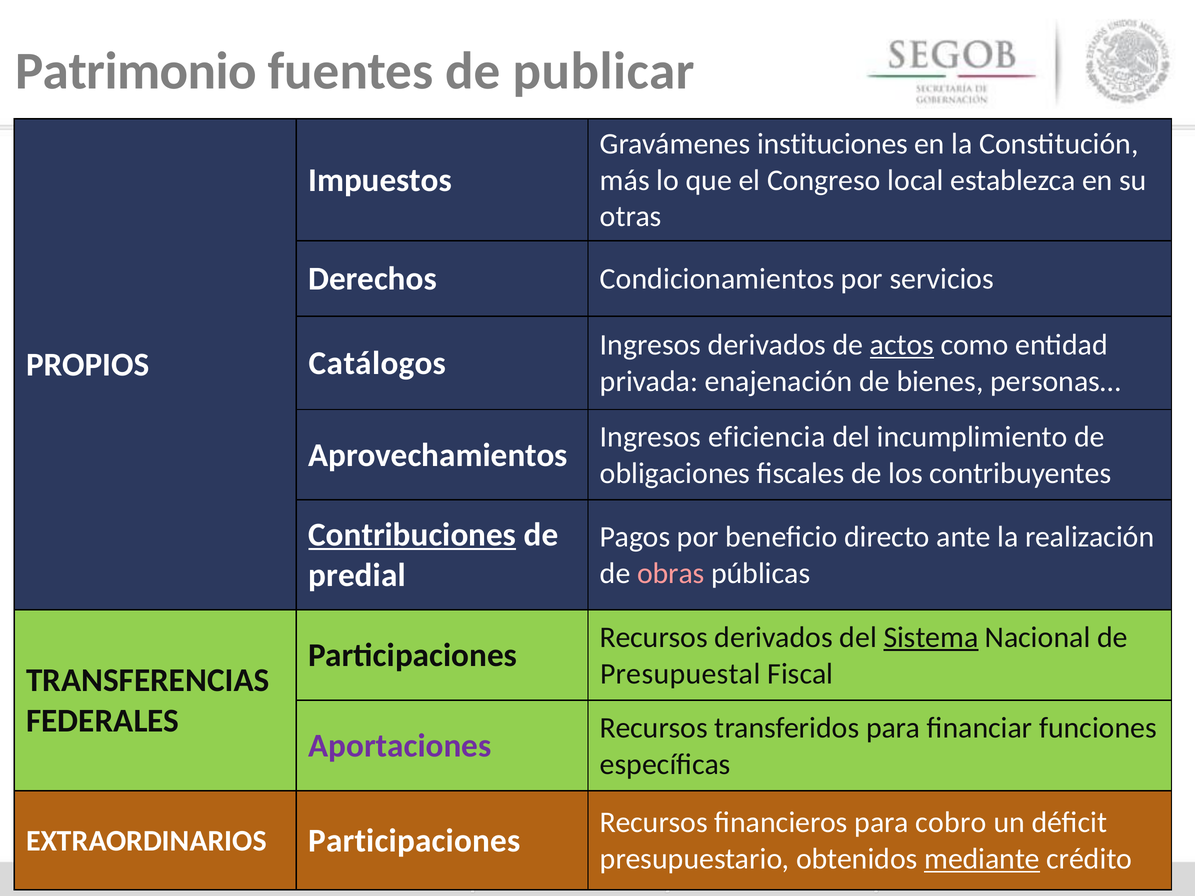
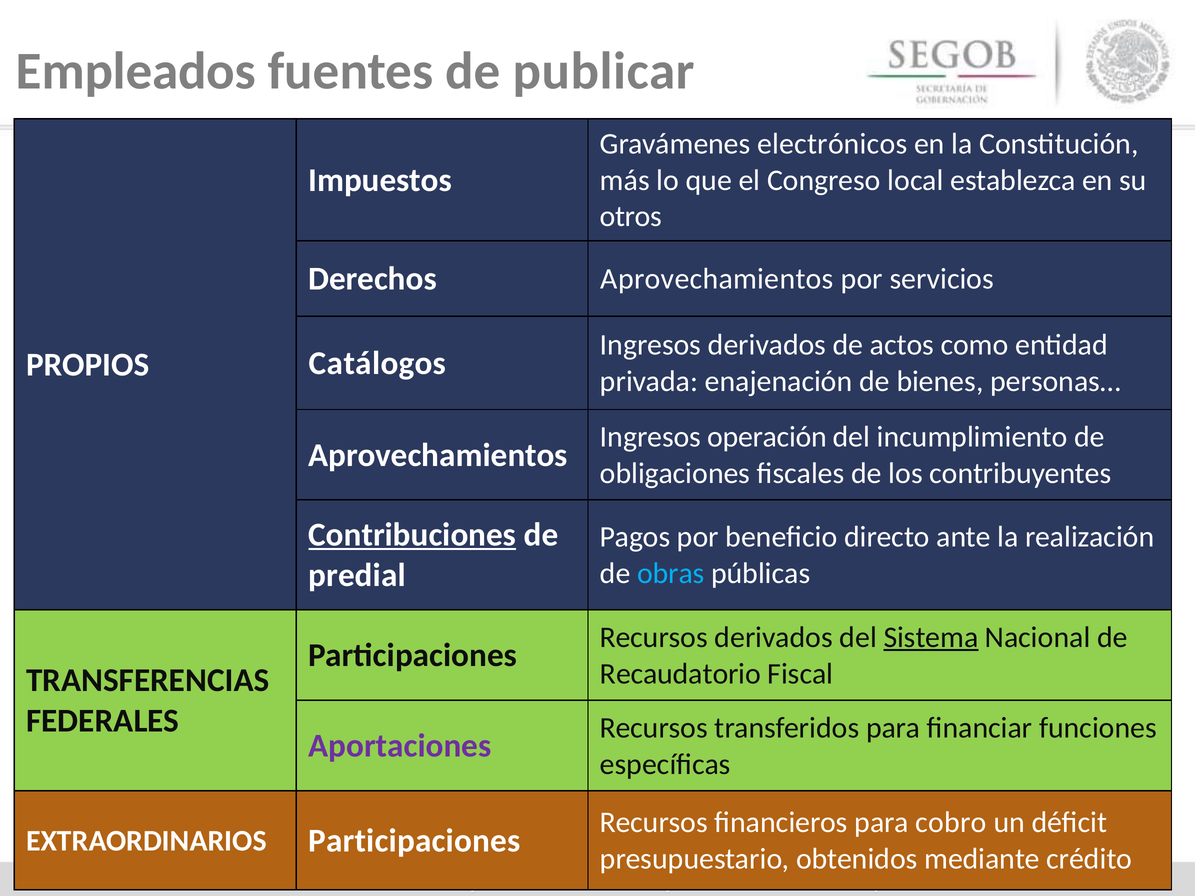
Patrimonio: Patrimonio -> Empleados
instituciones: instituciones -> electrónicos
otras: otras -> otros
Derechos Condicionamientos: Condicionamientos -> Aprovechamientos
actos underline: present -> none
eficiencia: eficiencia -> operación
obras colour: pink -> light blue
Presupuestal: Presupuestal -> Recaudatorio
mediante underline: present -> none
